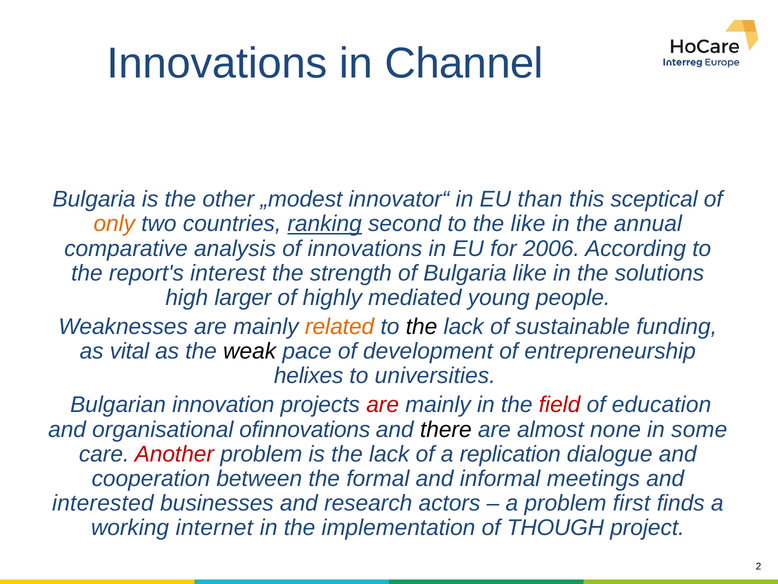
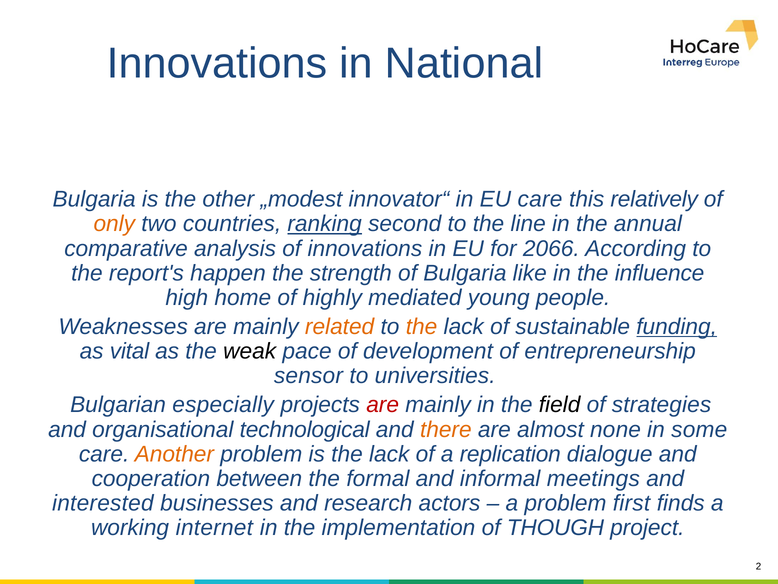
Channel: Channel -> National
EU than: than -> care
sceptical: sceptical -> relatively
the like: like -> line
2006: 2006 -> 2066
interest: interest -> happen
solutions: solutions -> influence
larger: larger -> home
the at (422, 326) colour: black -> orange
funding underline: none -> present
helixes: helixes -> sensor
innovation: innovation -> especially
field colour: red -> black
education: education -> strategies
ofinnovations: ofinnovations -> technological
there colour: black -> orange
Another colour: red -> orange
